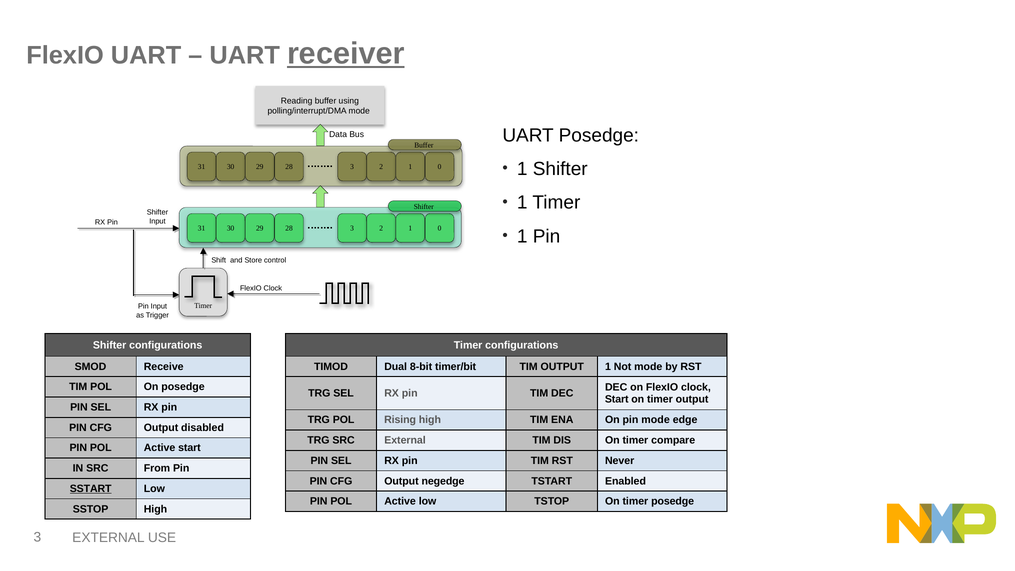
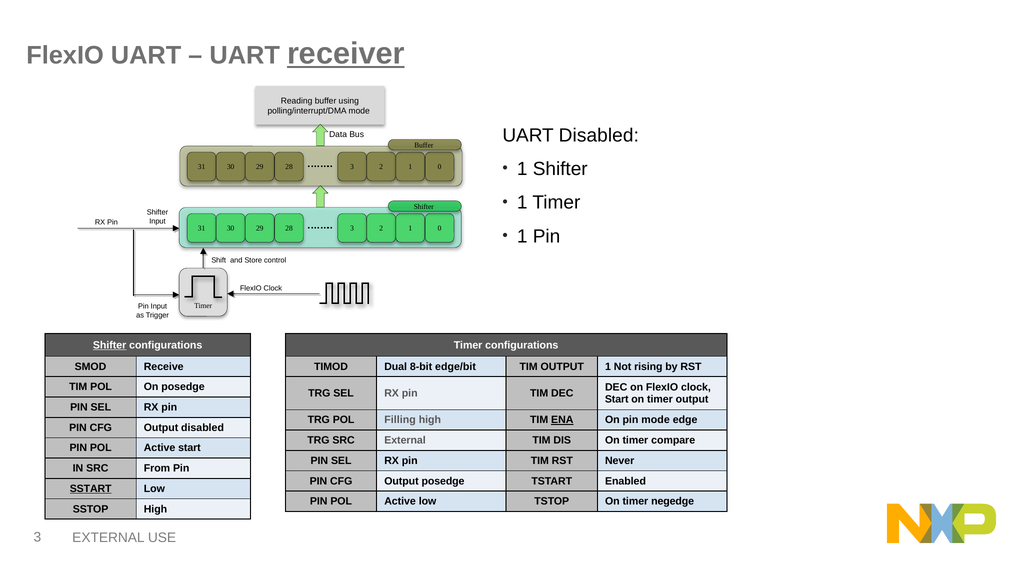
UART Posedge: Posedge -> Disabled
Shifter at (110, 345) underline: none -> present
timer/bit: timer/bit -> edge/bit
Not mode: mode -> rising
Rising: Rising -> Filling
ENA underline: none -> present
Output negedge: negedge -> posedge
timer posedge: posedge -> negedge
